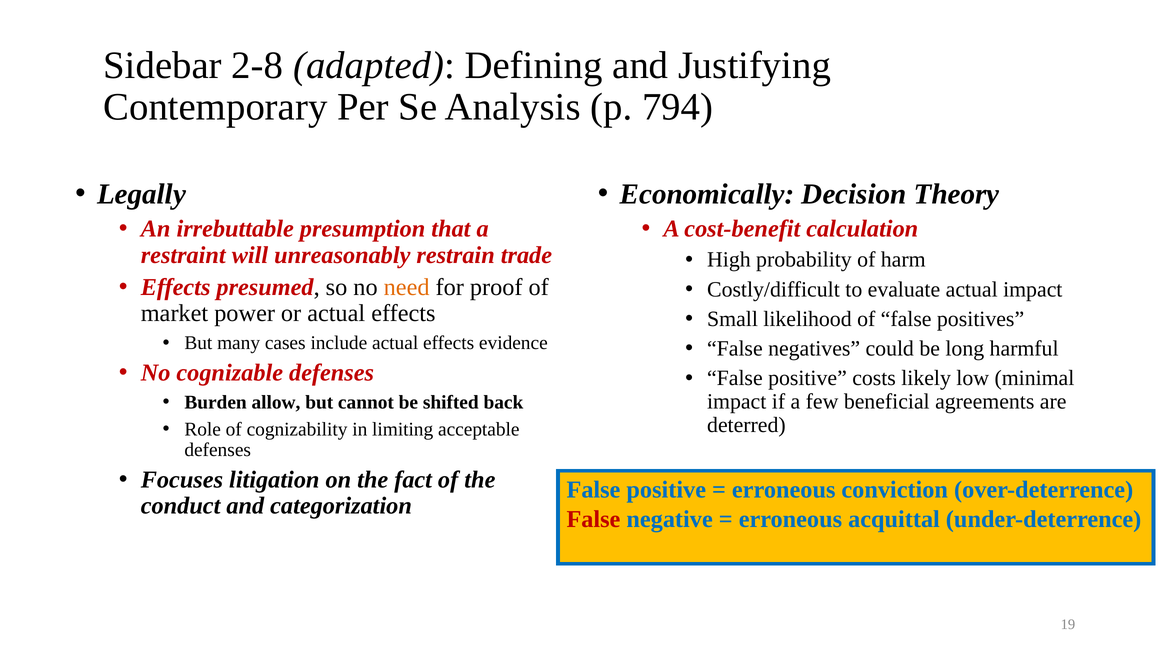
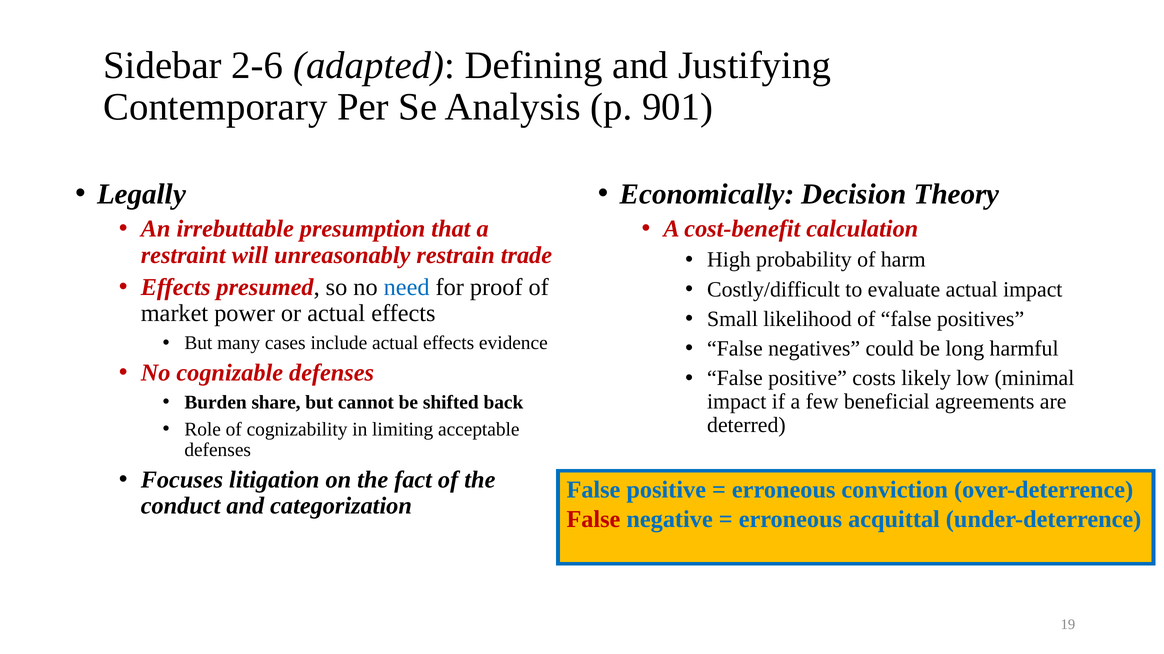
2-8: 2-8 -> 2-6
794: 794 -> 901
need colour: orange -> blue
allow: allow -> share
